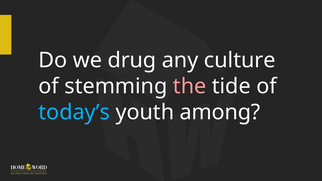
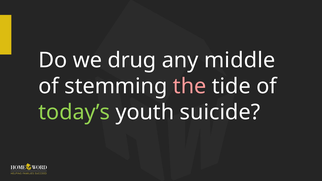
culture: culture -> middle
today’s colour: light blue -> light green
among: among -> suicide
